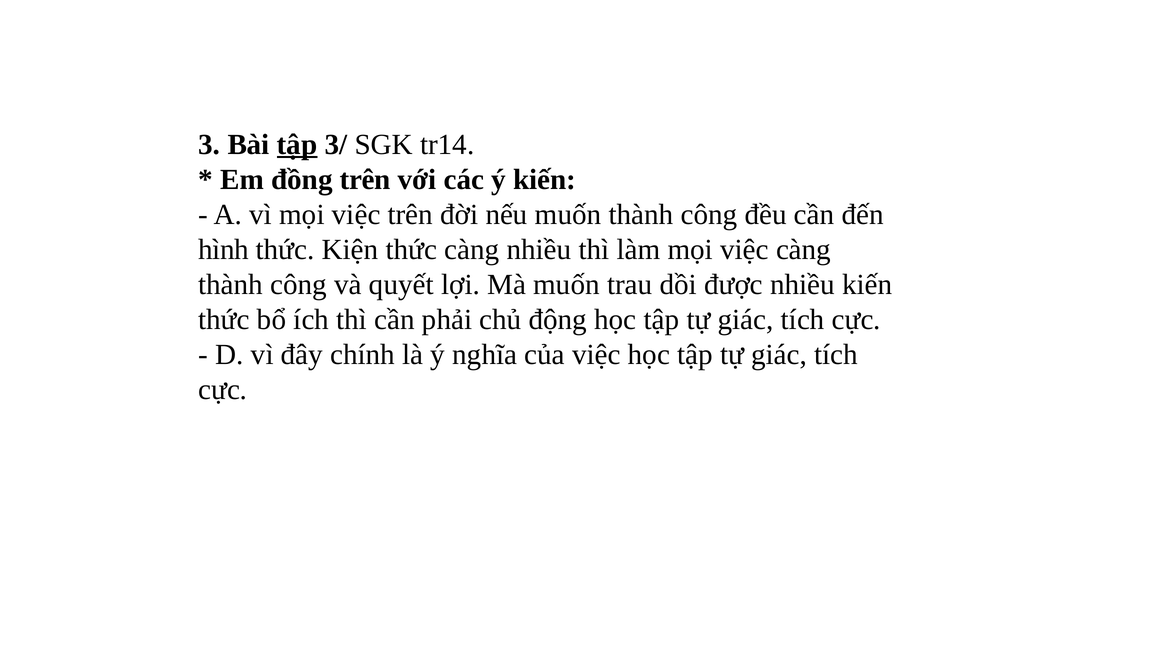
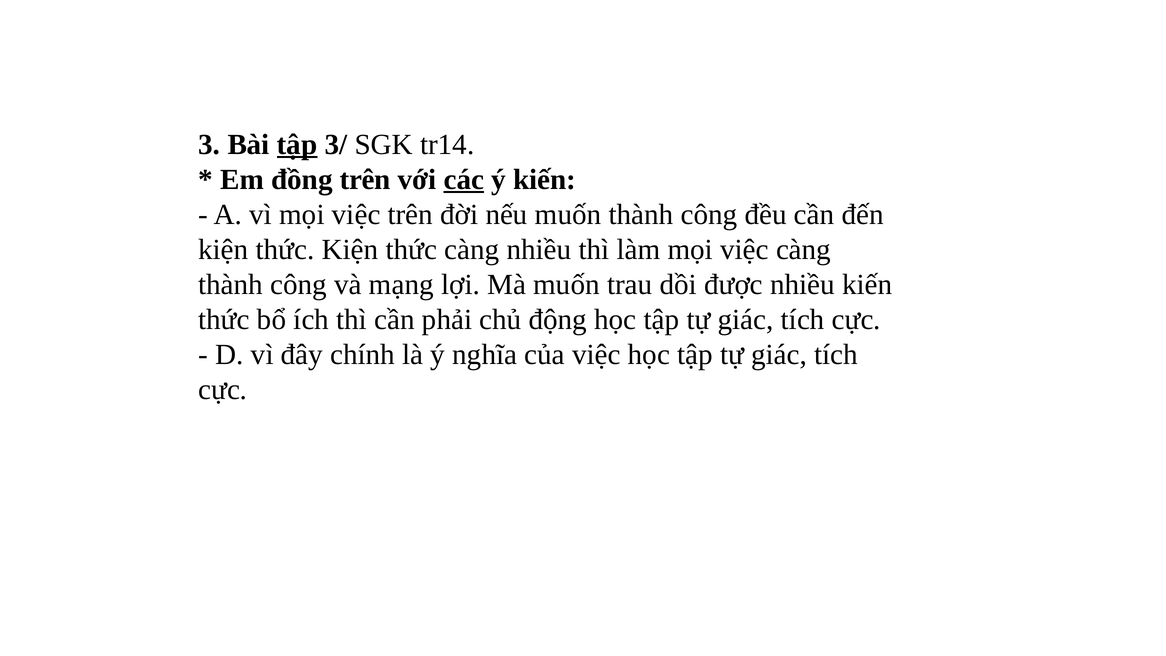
các underline: none -> present
hình at (224, 249): hình -> kiện
quyết: quyết -> mạng
